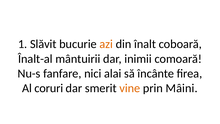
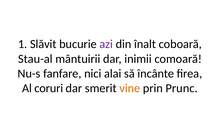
azi colour: orange -> purple
Înalt at (29, 59): Înalt -> Stau
Mâini: Mâini -> Prunc
